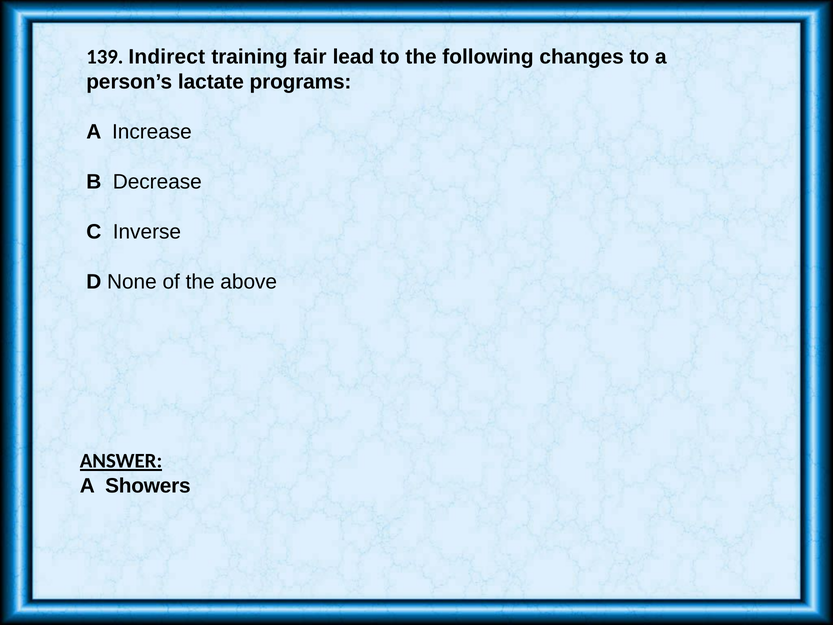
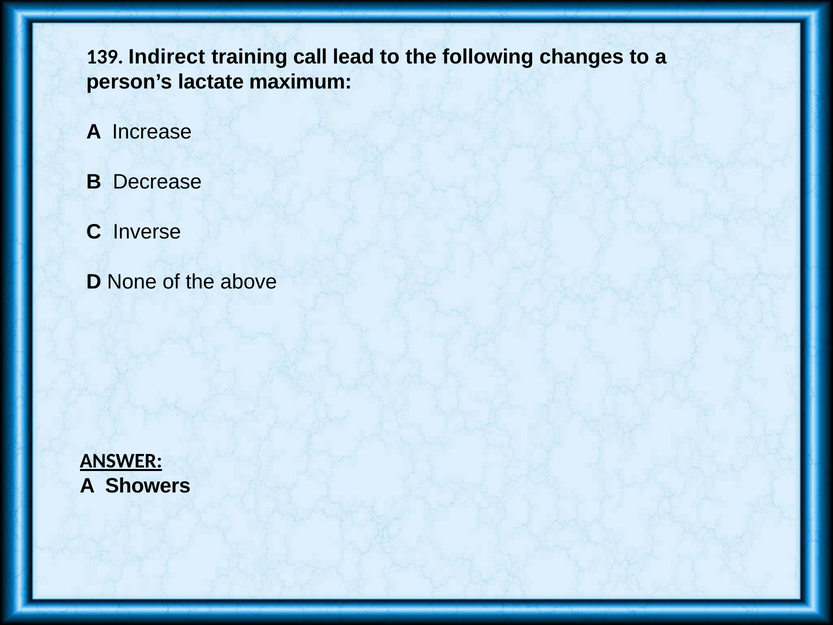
fair: fair -> call
programs: programs -> maximum
